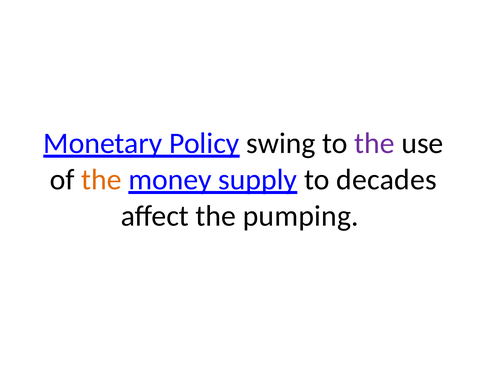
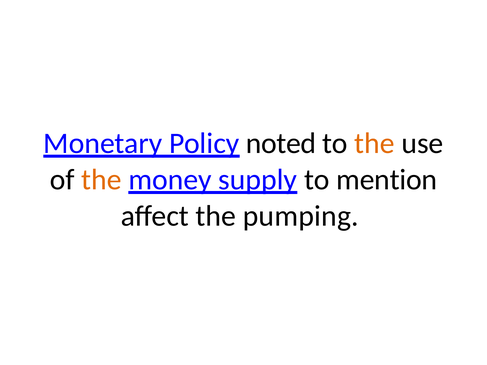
swing: swing -> noted
the at (374, 143) colour: purple -> orange
decades: decades -> mention
